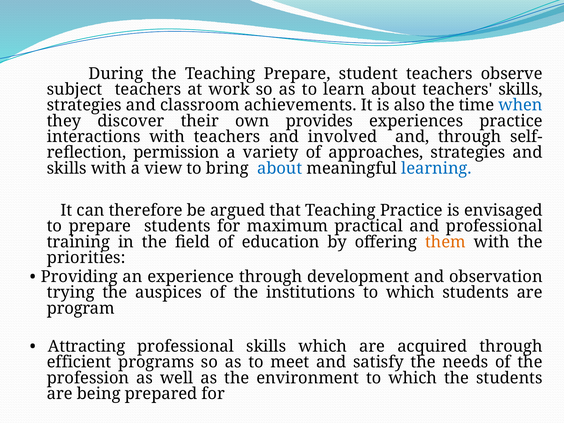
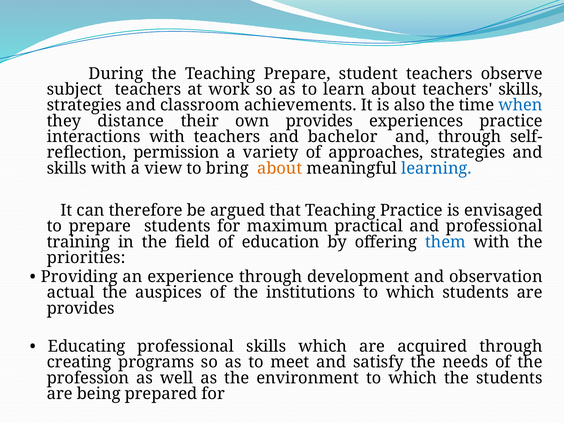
discover: discover -> distance
involved: involved -> bachelor
about at (280, 168) colour: blue -> orange
them colour: orange -> blue
trying: trying -> actual
program at (81, 308): program -> provides
Attracting: Attracting -> Educating
efficient: efficient -> creating
